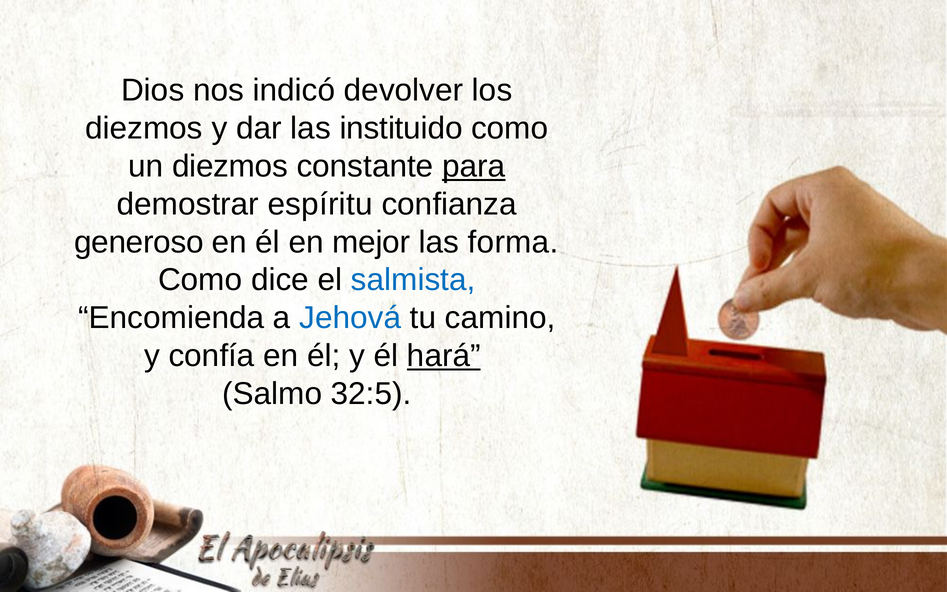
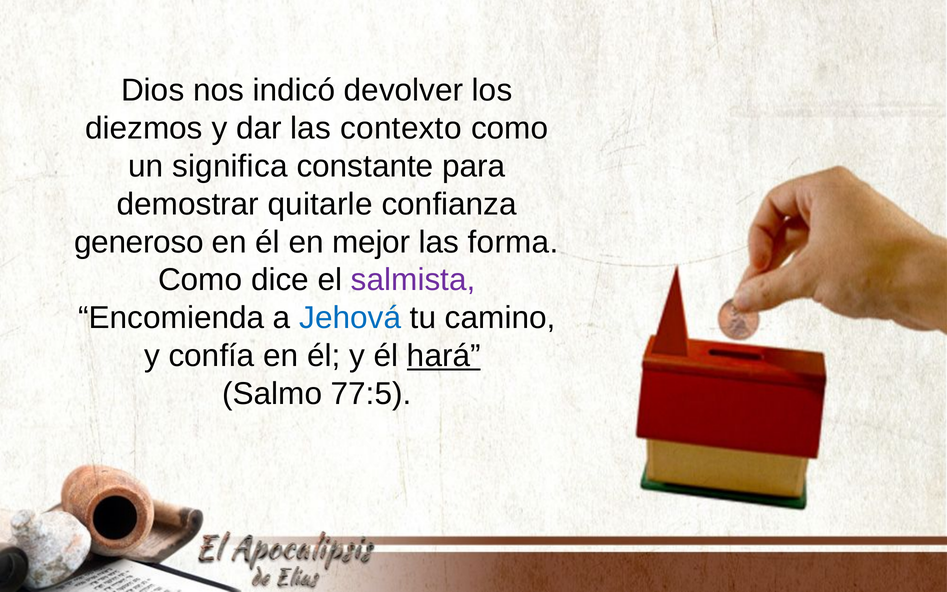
instituido: instituido -> contexto
un diezmos: diezmos -> significa
para underline: present -> none
espíritu: espíritu -> quitarle
salmista colour: blue -> purple
32:5: 32:5 -> 77:5
